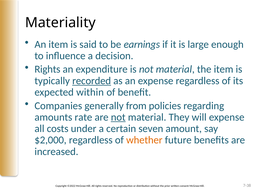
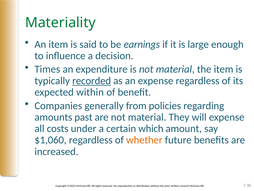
Materiality colour: black -> green
Rights at (47, 69): Rights -> Times
rate: rate -> past
not at (118, 117) underline: present -> none
seven: seven -> which
$2,000: $2,000 -> $1,060
